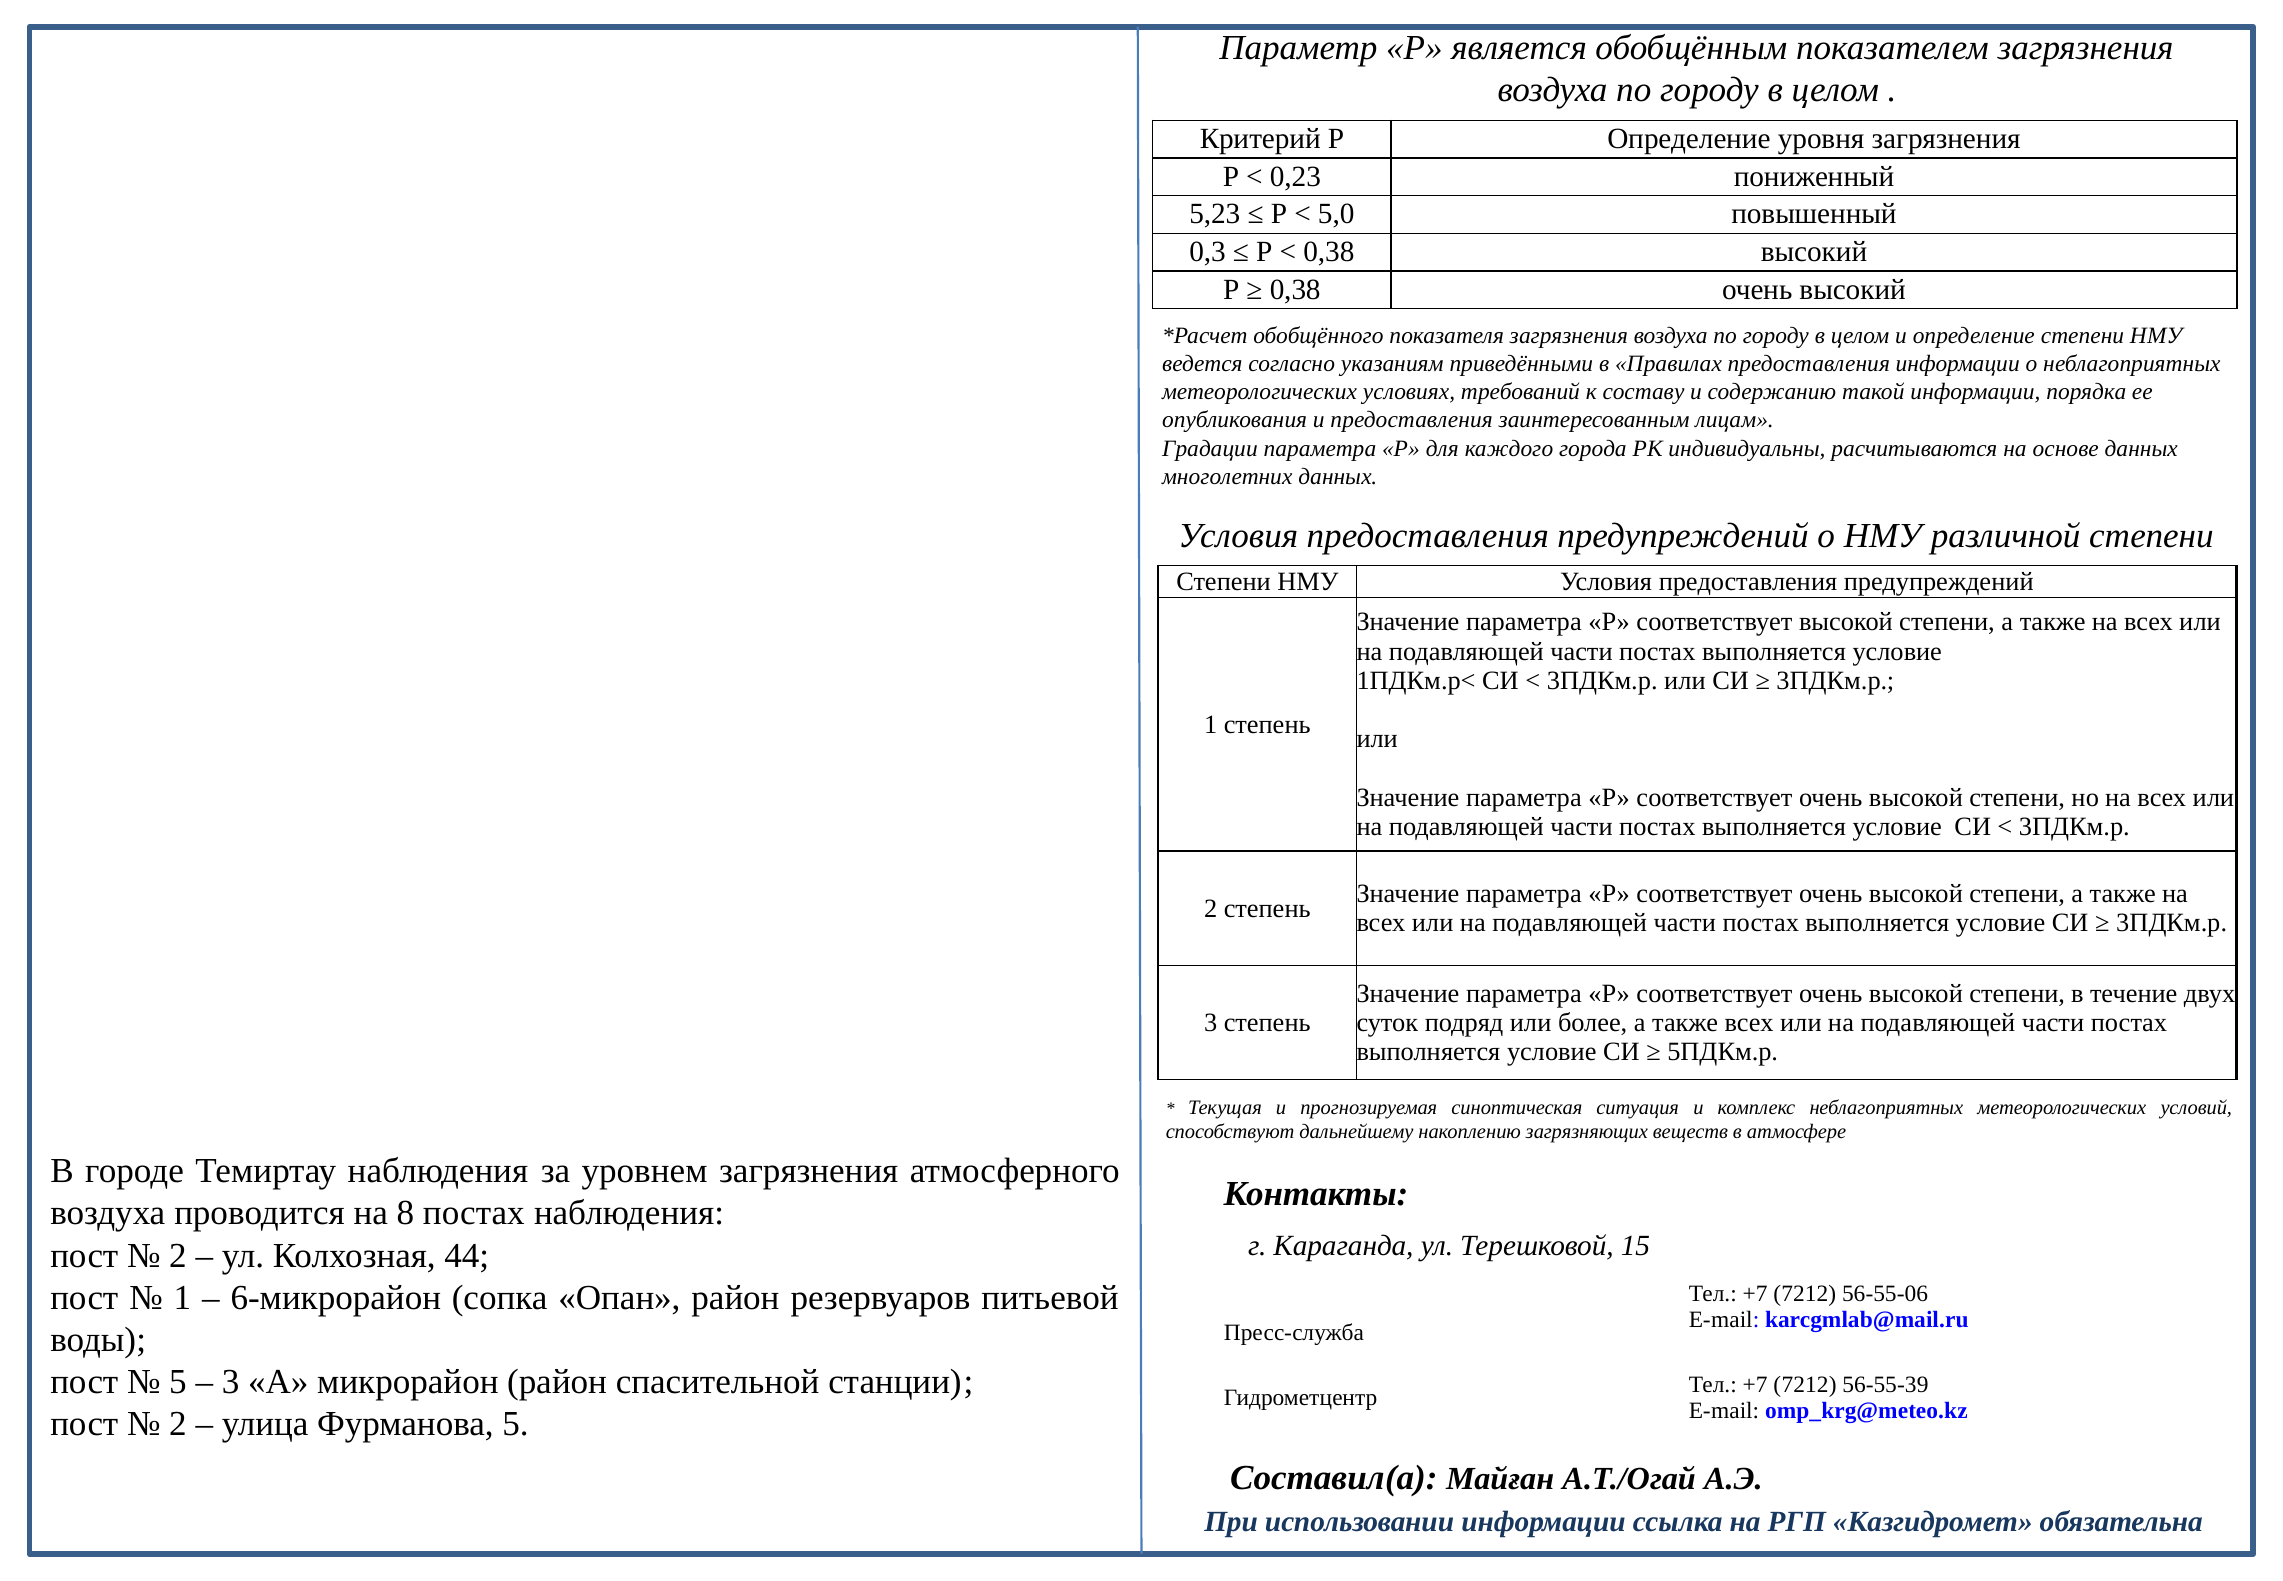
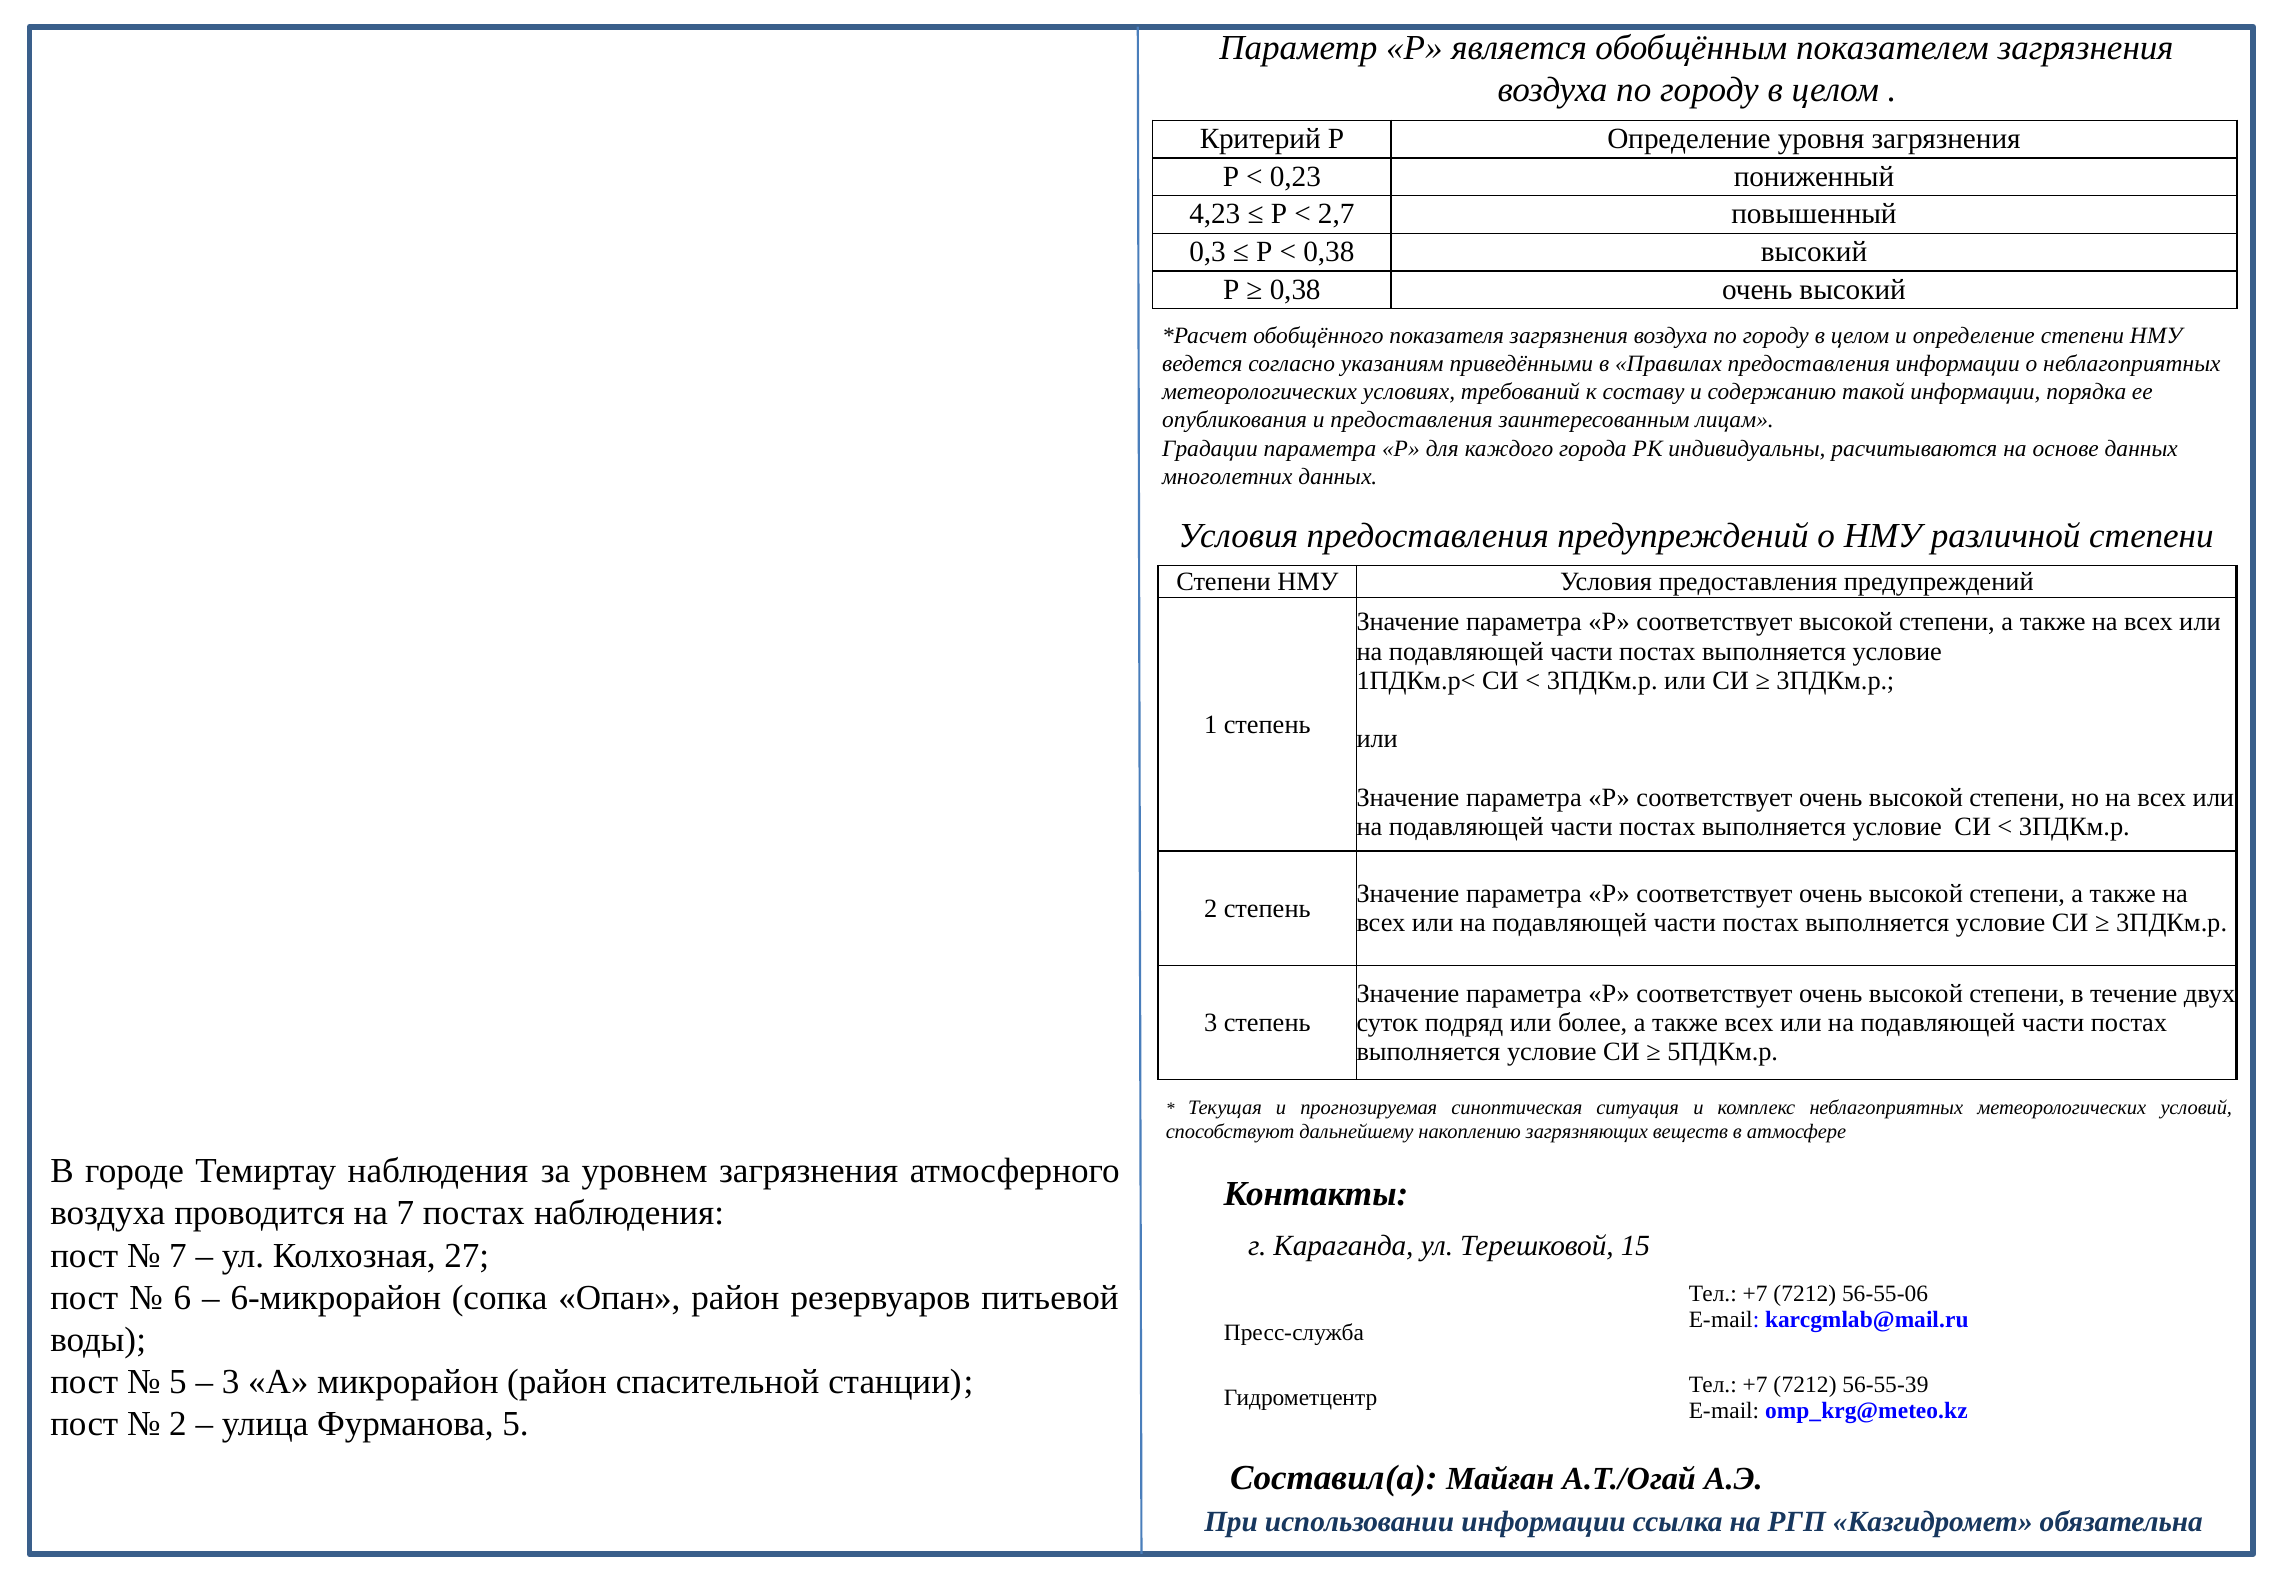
5,23: 5,23 -> 4,23
5,0: 5,0 -> 2,7
на 8: 8 -> 7
2 at (178, 1255): 2 -> 7
44: 44 -> 27
1 at (182, 1297): 1 -> 6
